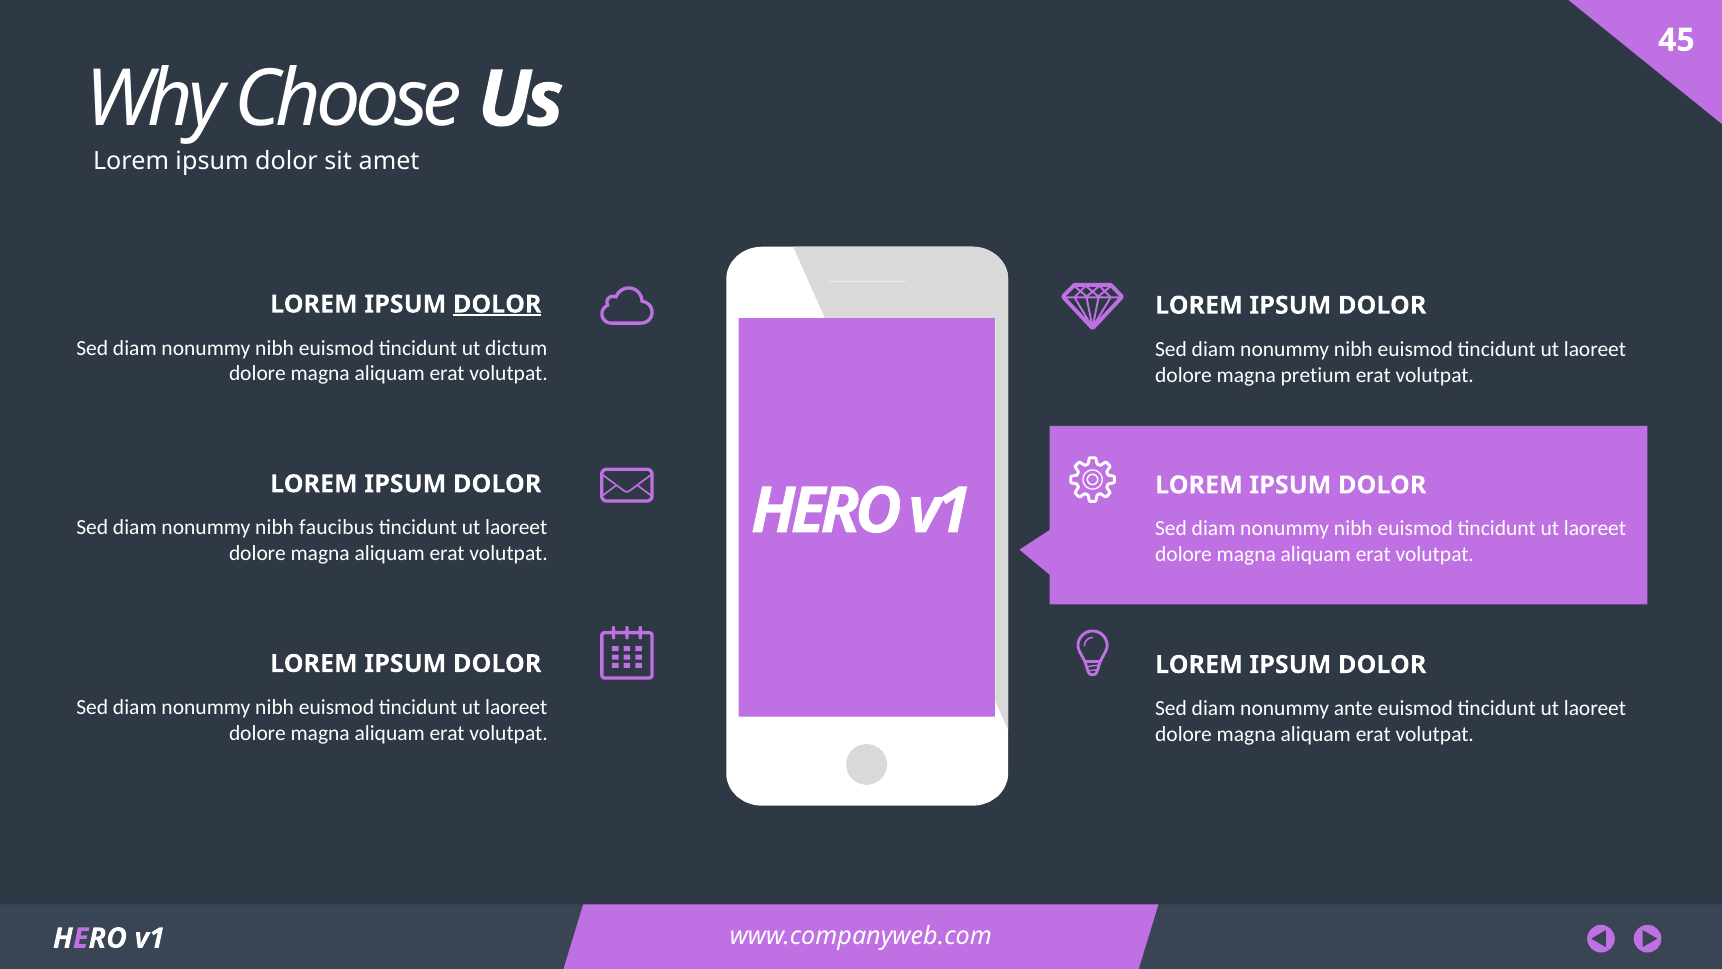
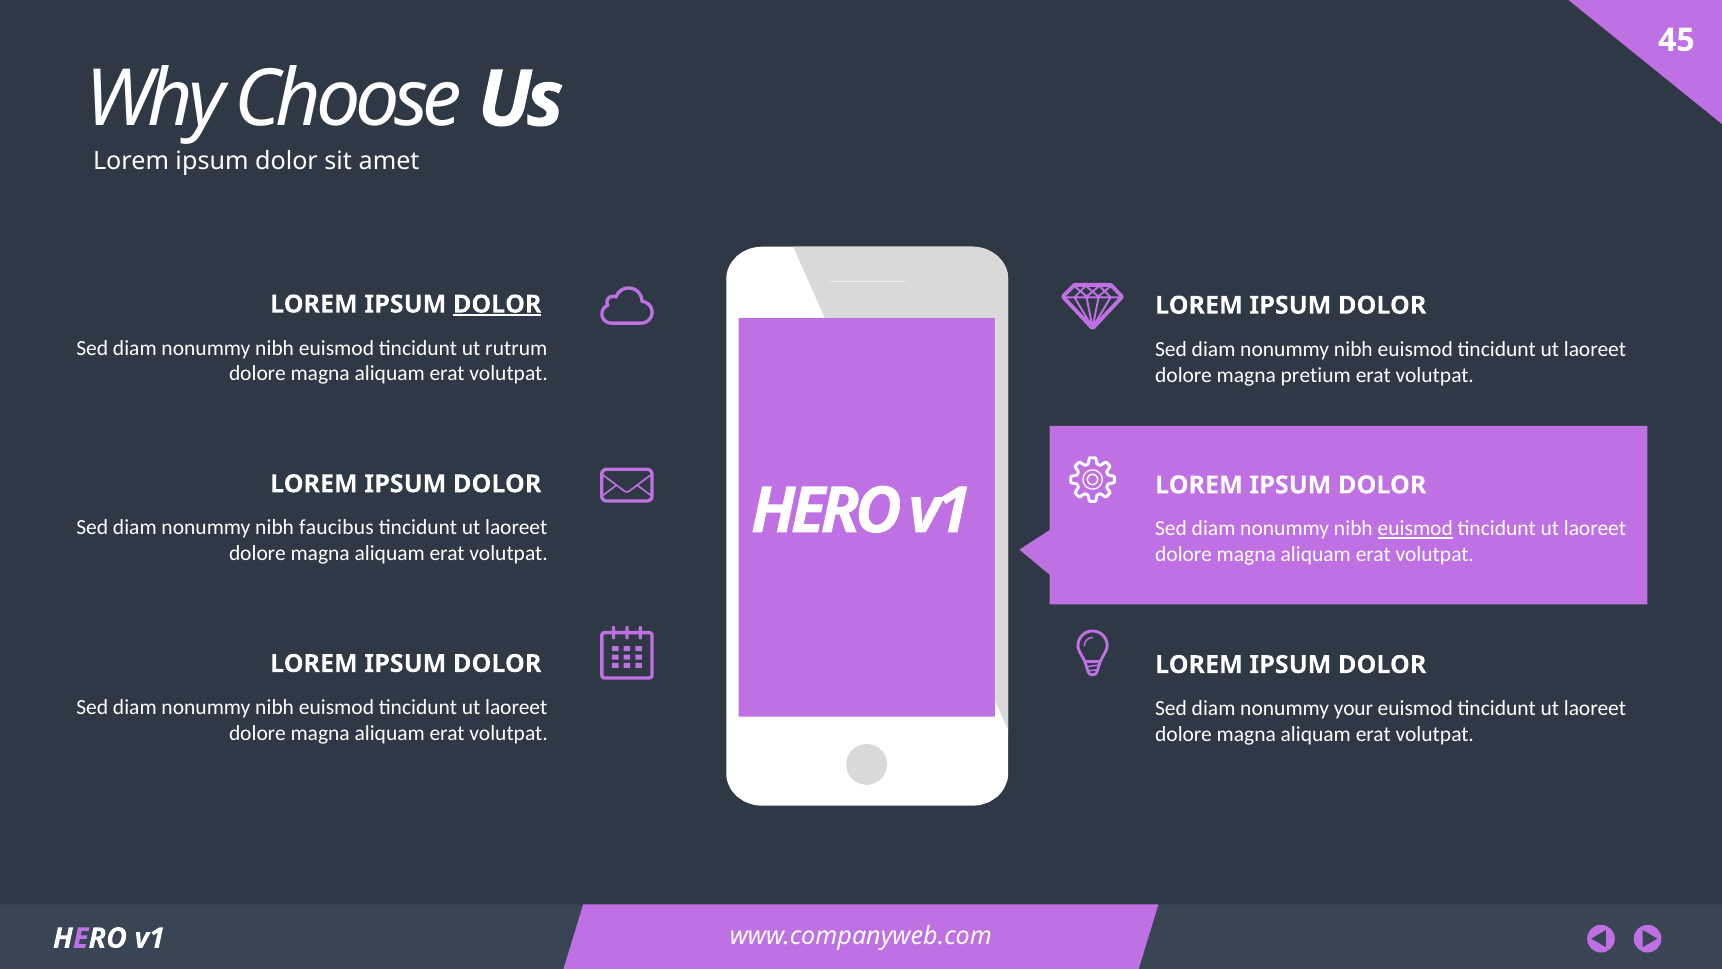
dictum: dictum -> rutrum
euismod at (1415, 529) underline: none -> present
ante: ante -> your
